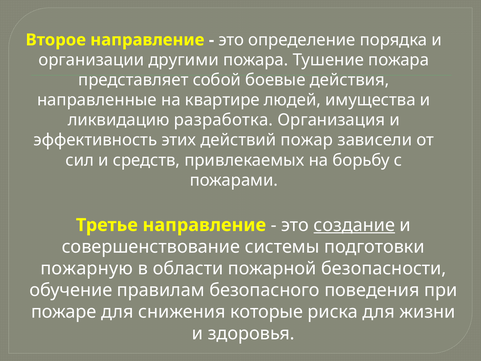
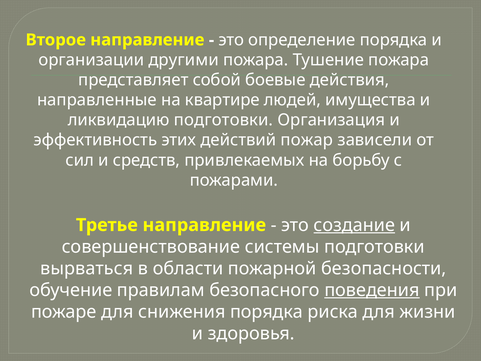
ликвидацию разработка: разработка -> подготовки
пожарную: пожарную -> вырваться
поведения underline: none -> present
снижения которые: которые -> порядка
